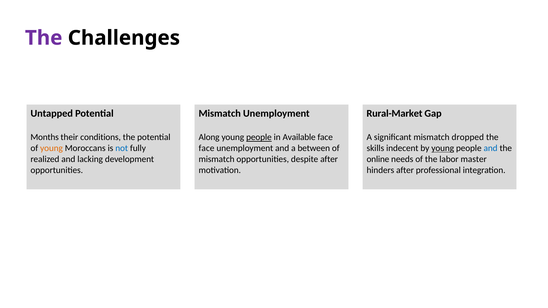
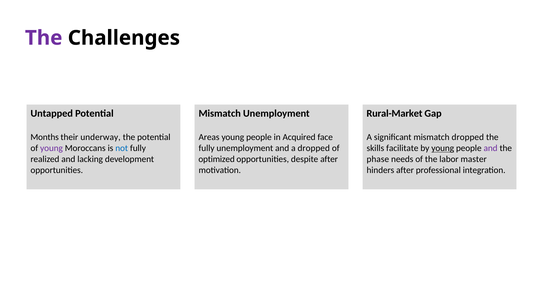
conditions: conditions -> underway
Along: Along -> Areas
people at (259, 137) underline: present -> none
Available: Available -> Acquired
young at (51, 148) colour: orange -> purple
face at (207, 148): face -> fully
a between: between -> dropped
indecent: indecent -> facilitate
and at (491, 148) colour: blue -> purple
mismatch at (217, 159): mismatch -> optimized
online: online -> phase
